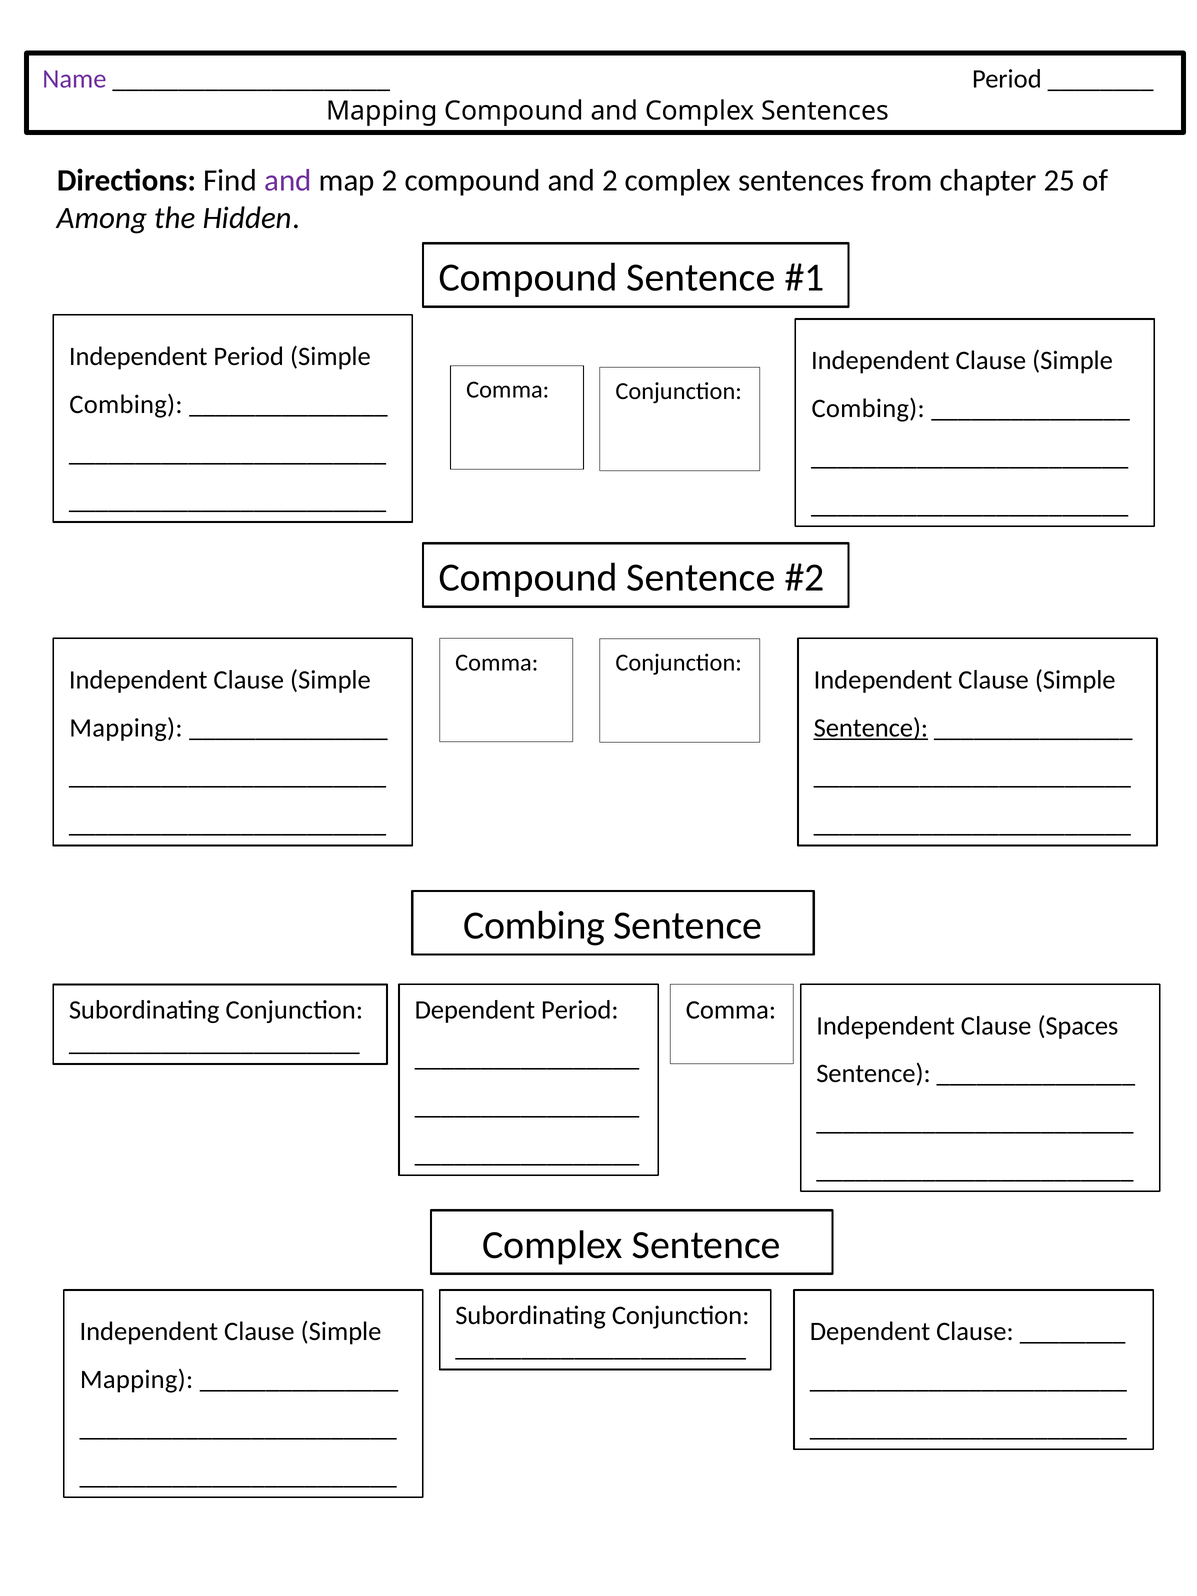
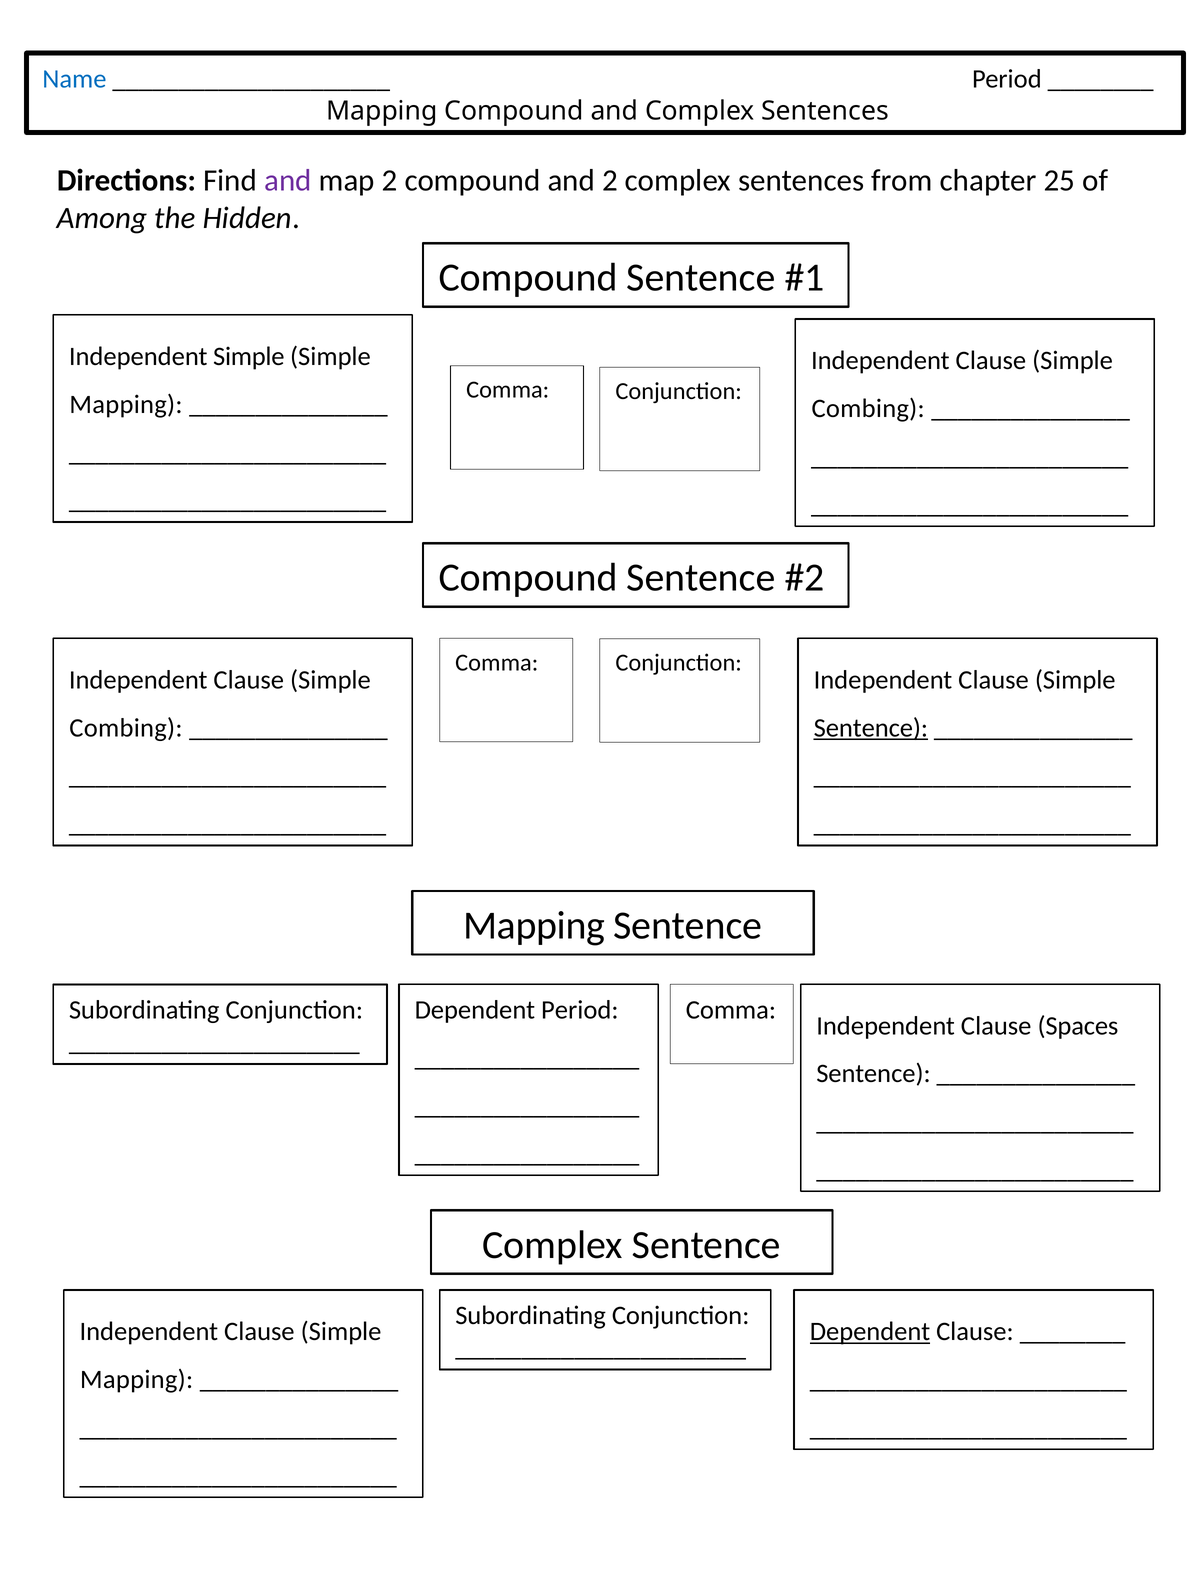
Name colour: purple -> blue
Independent Period: Period -> Simple
Combing at (126, 404): Combing -> Mapping
Mapping at (126, 728): Mapping -> Combing
Combing at (534, 926): Combing -> Mapping
Dependent at (870, 1332) underline: none -> present
